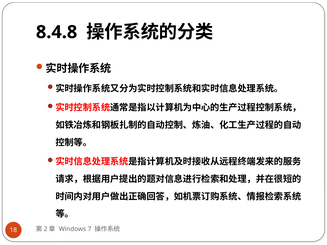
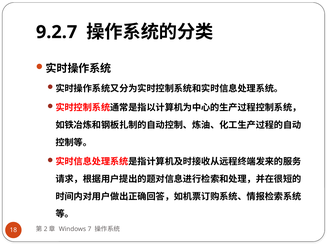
8.4.8: 8.4.8 -> 9.2.7
